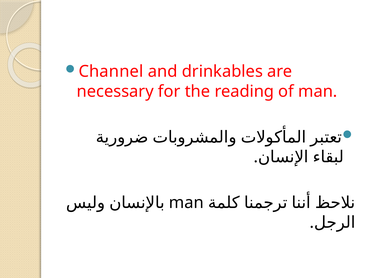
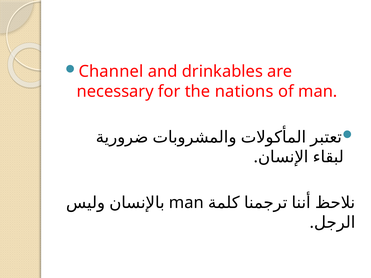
reading: reading -> nations
